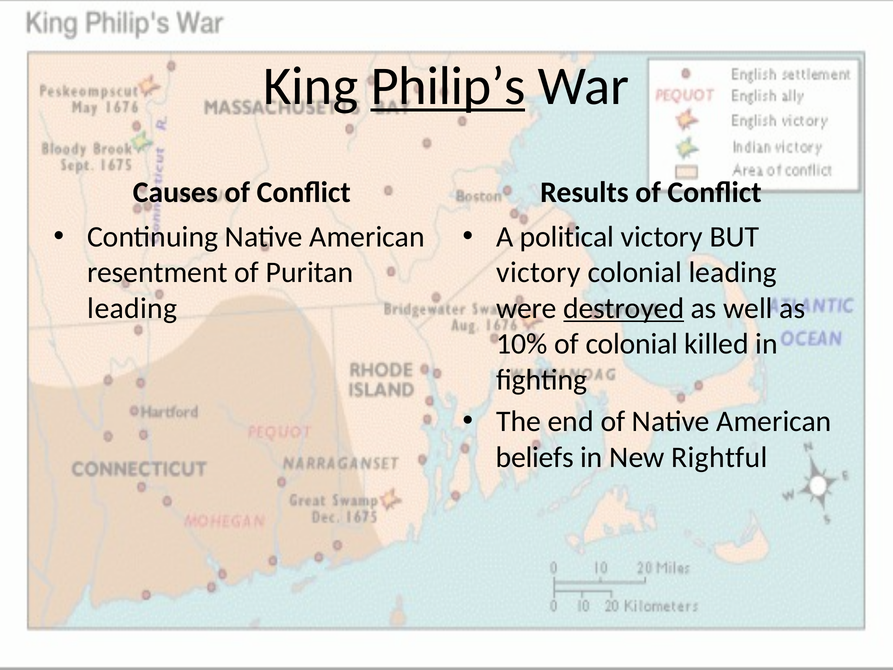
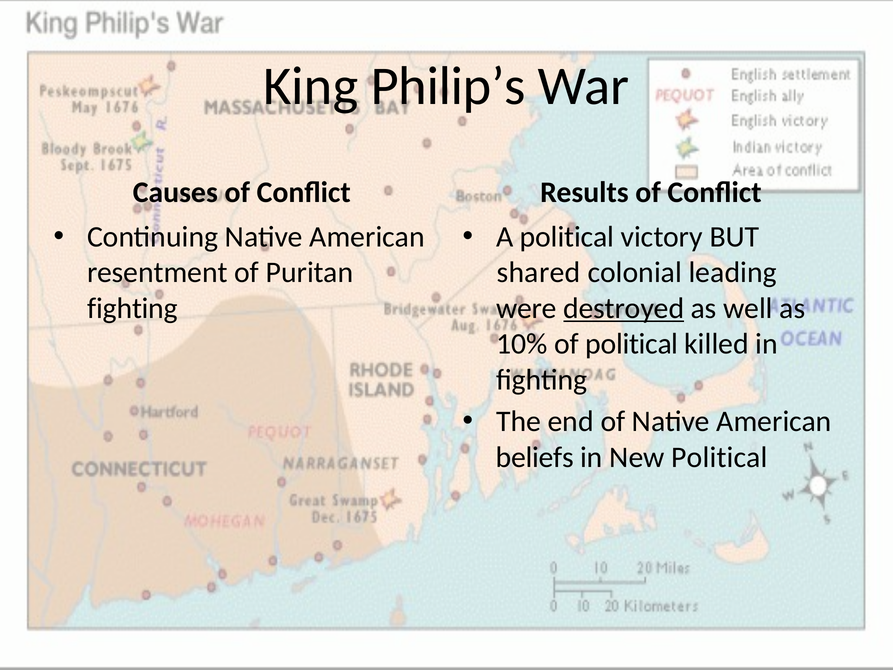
Philip’s underline: present -> none
victory at (538, 273): victory -> shared
leading at (132, 308): leading -> fighting
of colonial: colonial -> political
New Rightful: Rightful -> Political
